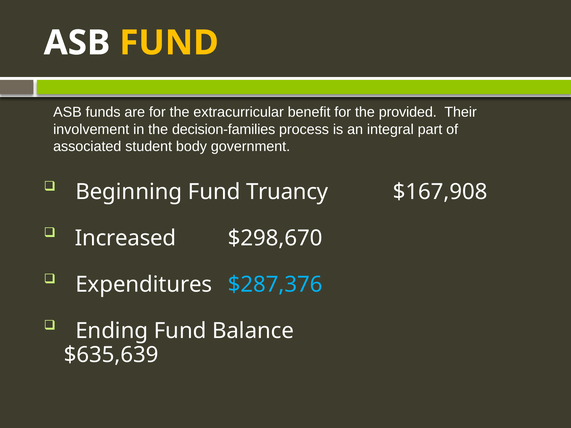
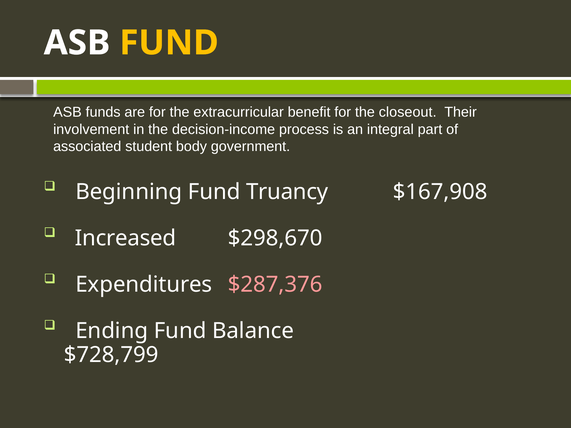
provided: provided -> closeout
decision-families: decision-families -> decision-income
$287,376 colour: light blue -> pink
$635,639: $635,639 -> $728,799
